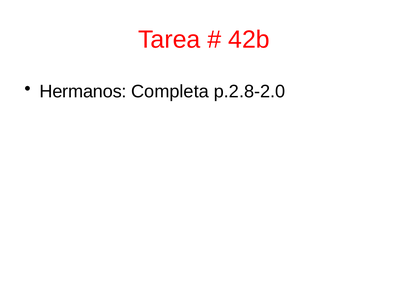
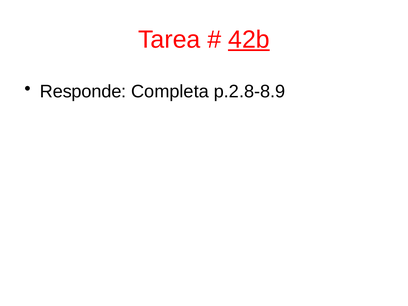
42b underline: none -> present
Hermanos: Hermanos -> Responde
p.2.8-2.0: p.2.8-2.0 -> p.2.8-8.9
